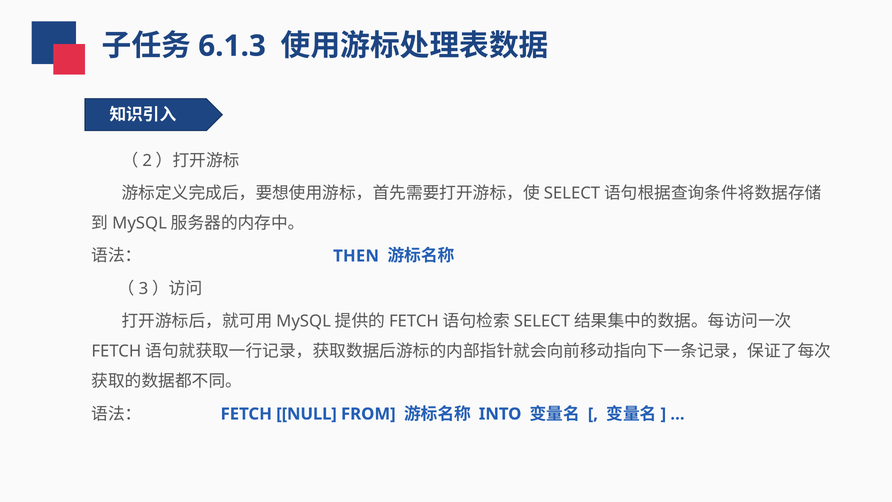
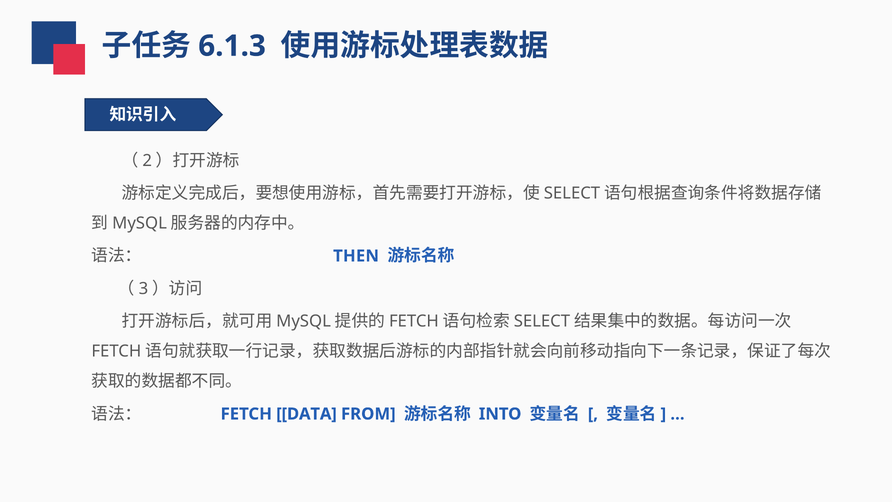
NULL: NULL -> DATA
